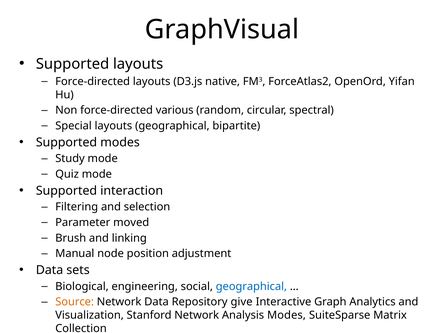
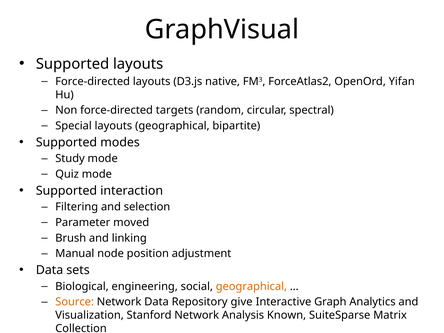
various: various -> targets
geographical at (251, 286) colour: blue -> orange
Analysis Modes: Modes -> Known
